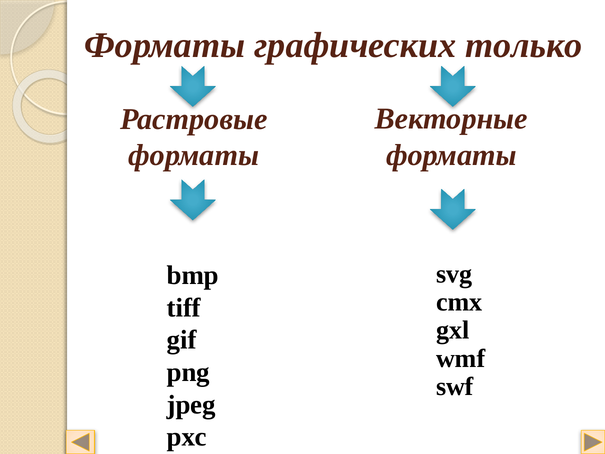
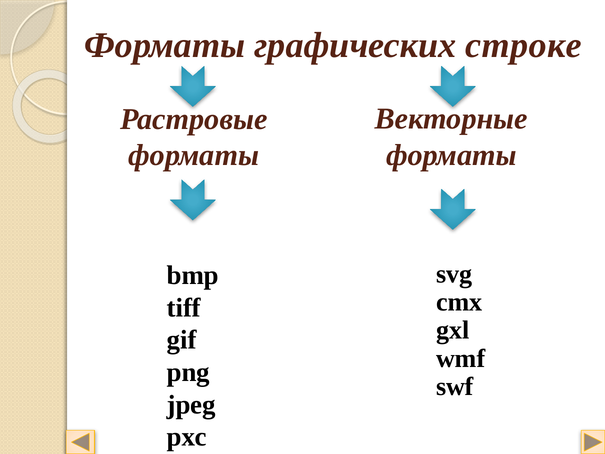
только: только -> строке
